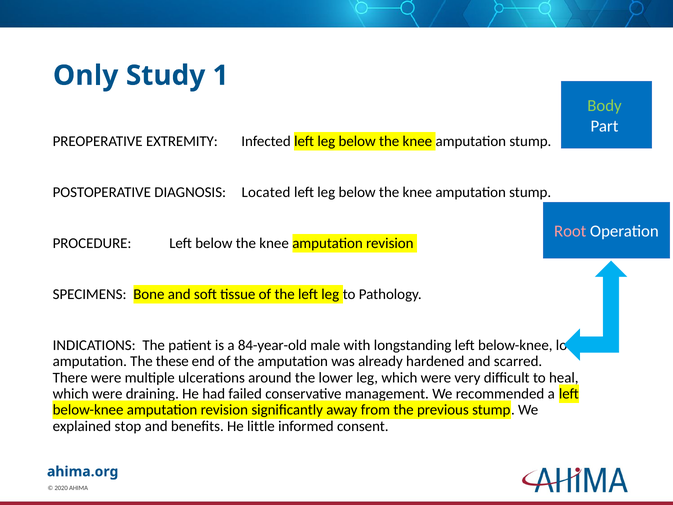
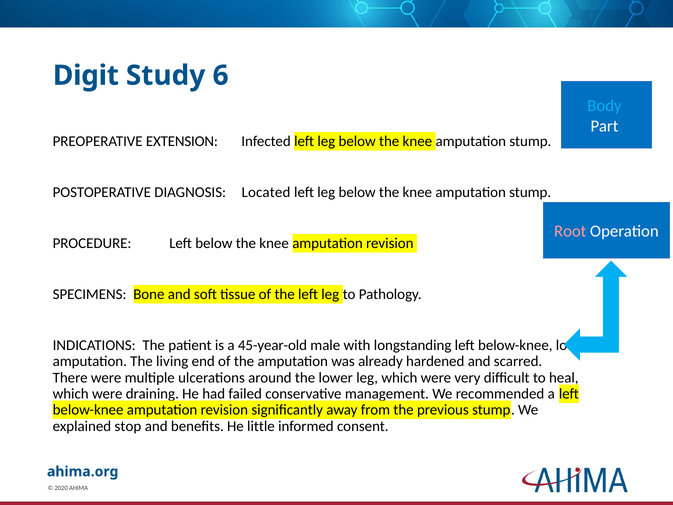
Only: Only -> Digit
1: 1 -> 6
Body colour: light green -> light blue
EXTREMITY: EXTREMITY -> EXTENSION
84-year-old: 84-year-old -> 45-year-old
these: these -> living
